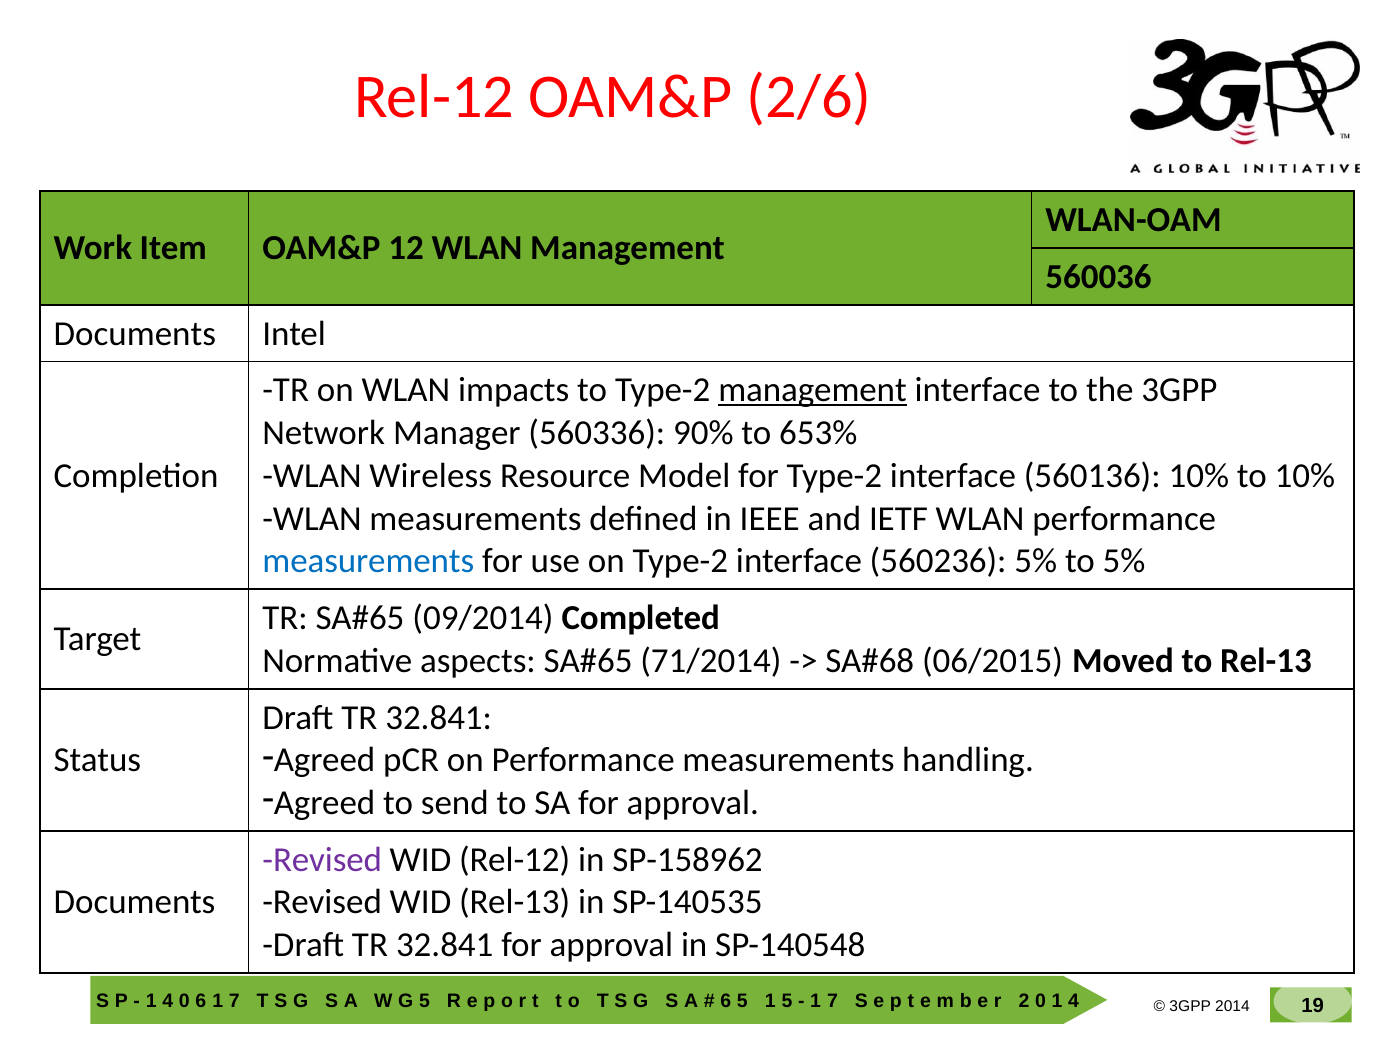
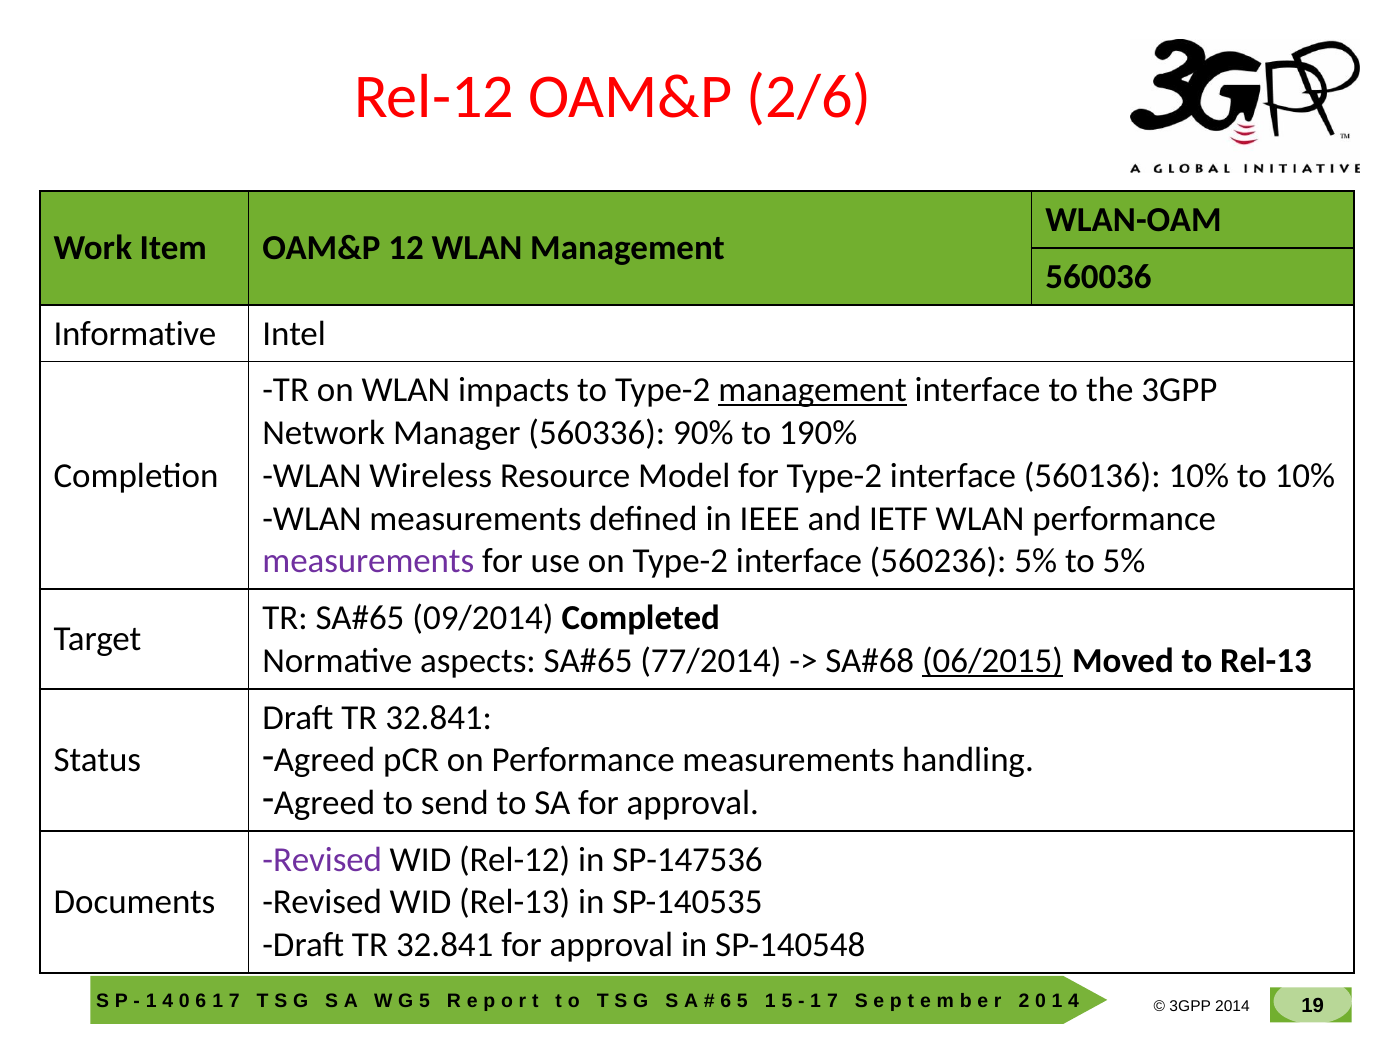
Documents at (135, 334): Documents -> Informative
653%: 653% -> 190%
measurements at (368, 561) colour: blue -> purple
71/2014: 71/2014 -> 77/2014
06/2015 underline: none -> present
SP-158962: SP-158962 -> SP-147536
